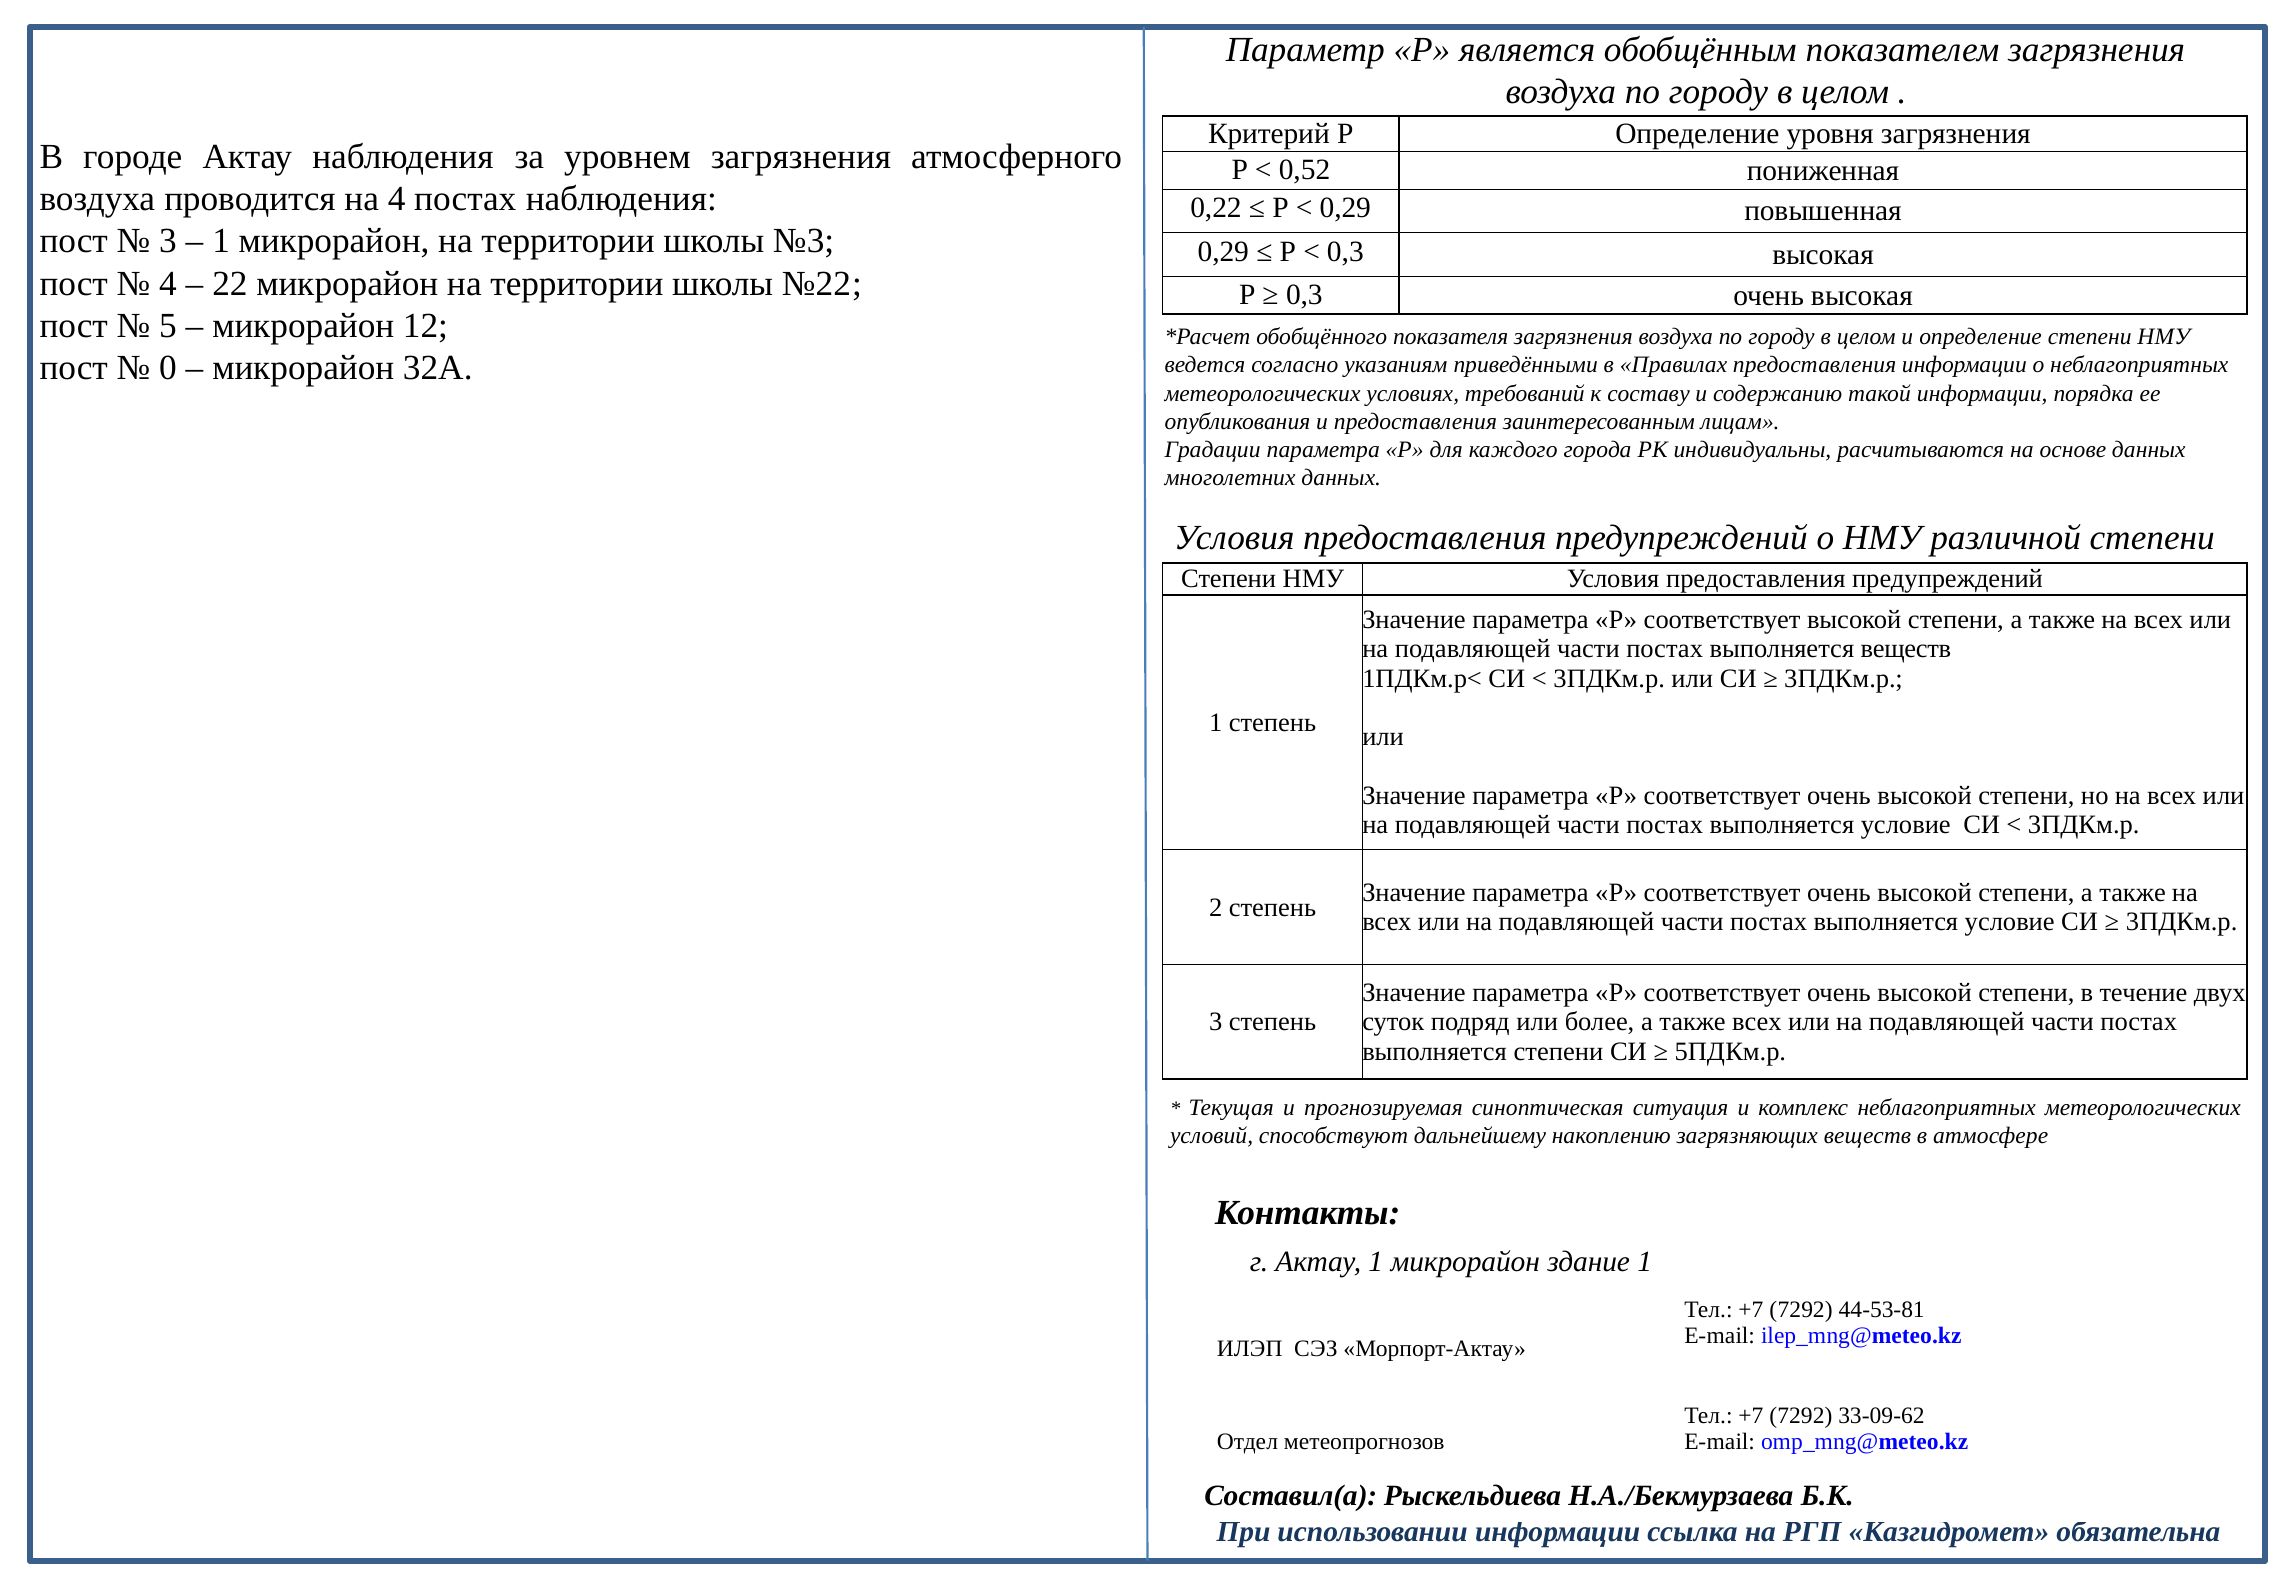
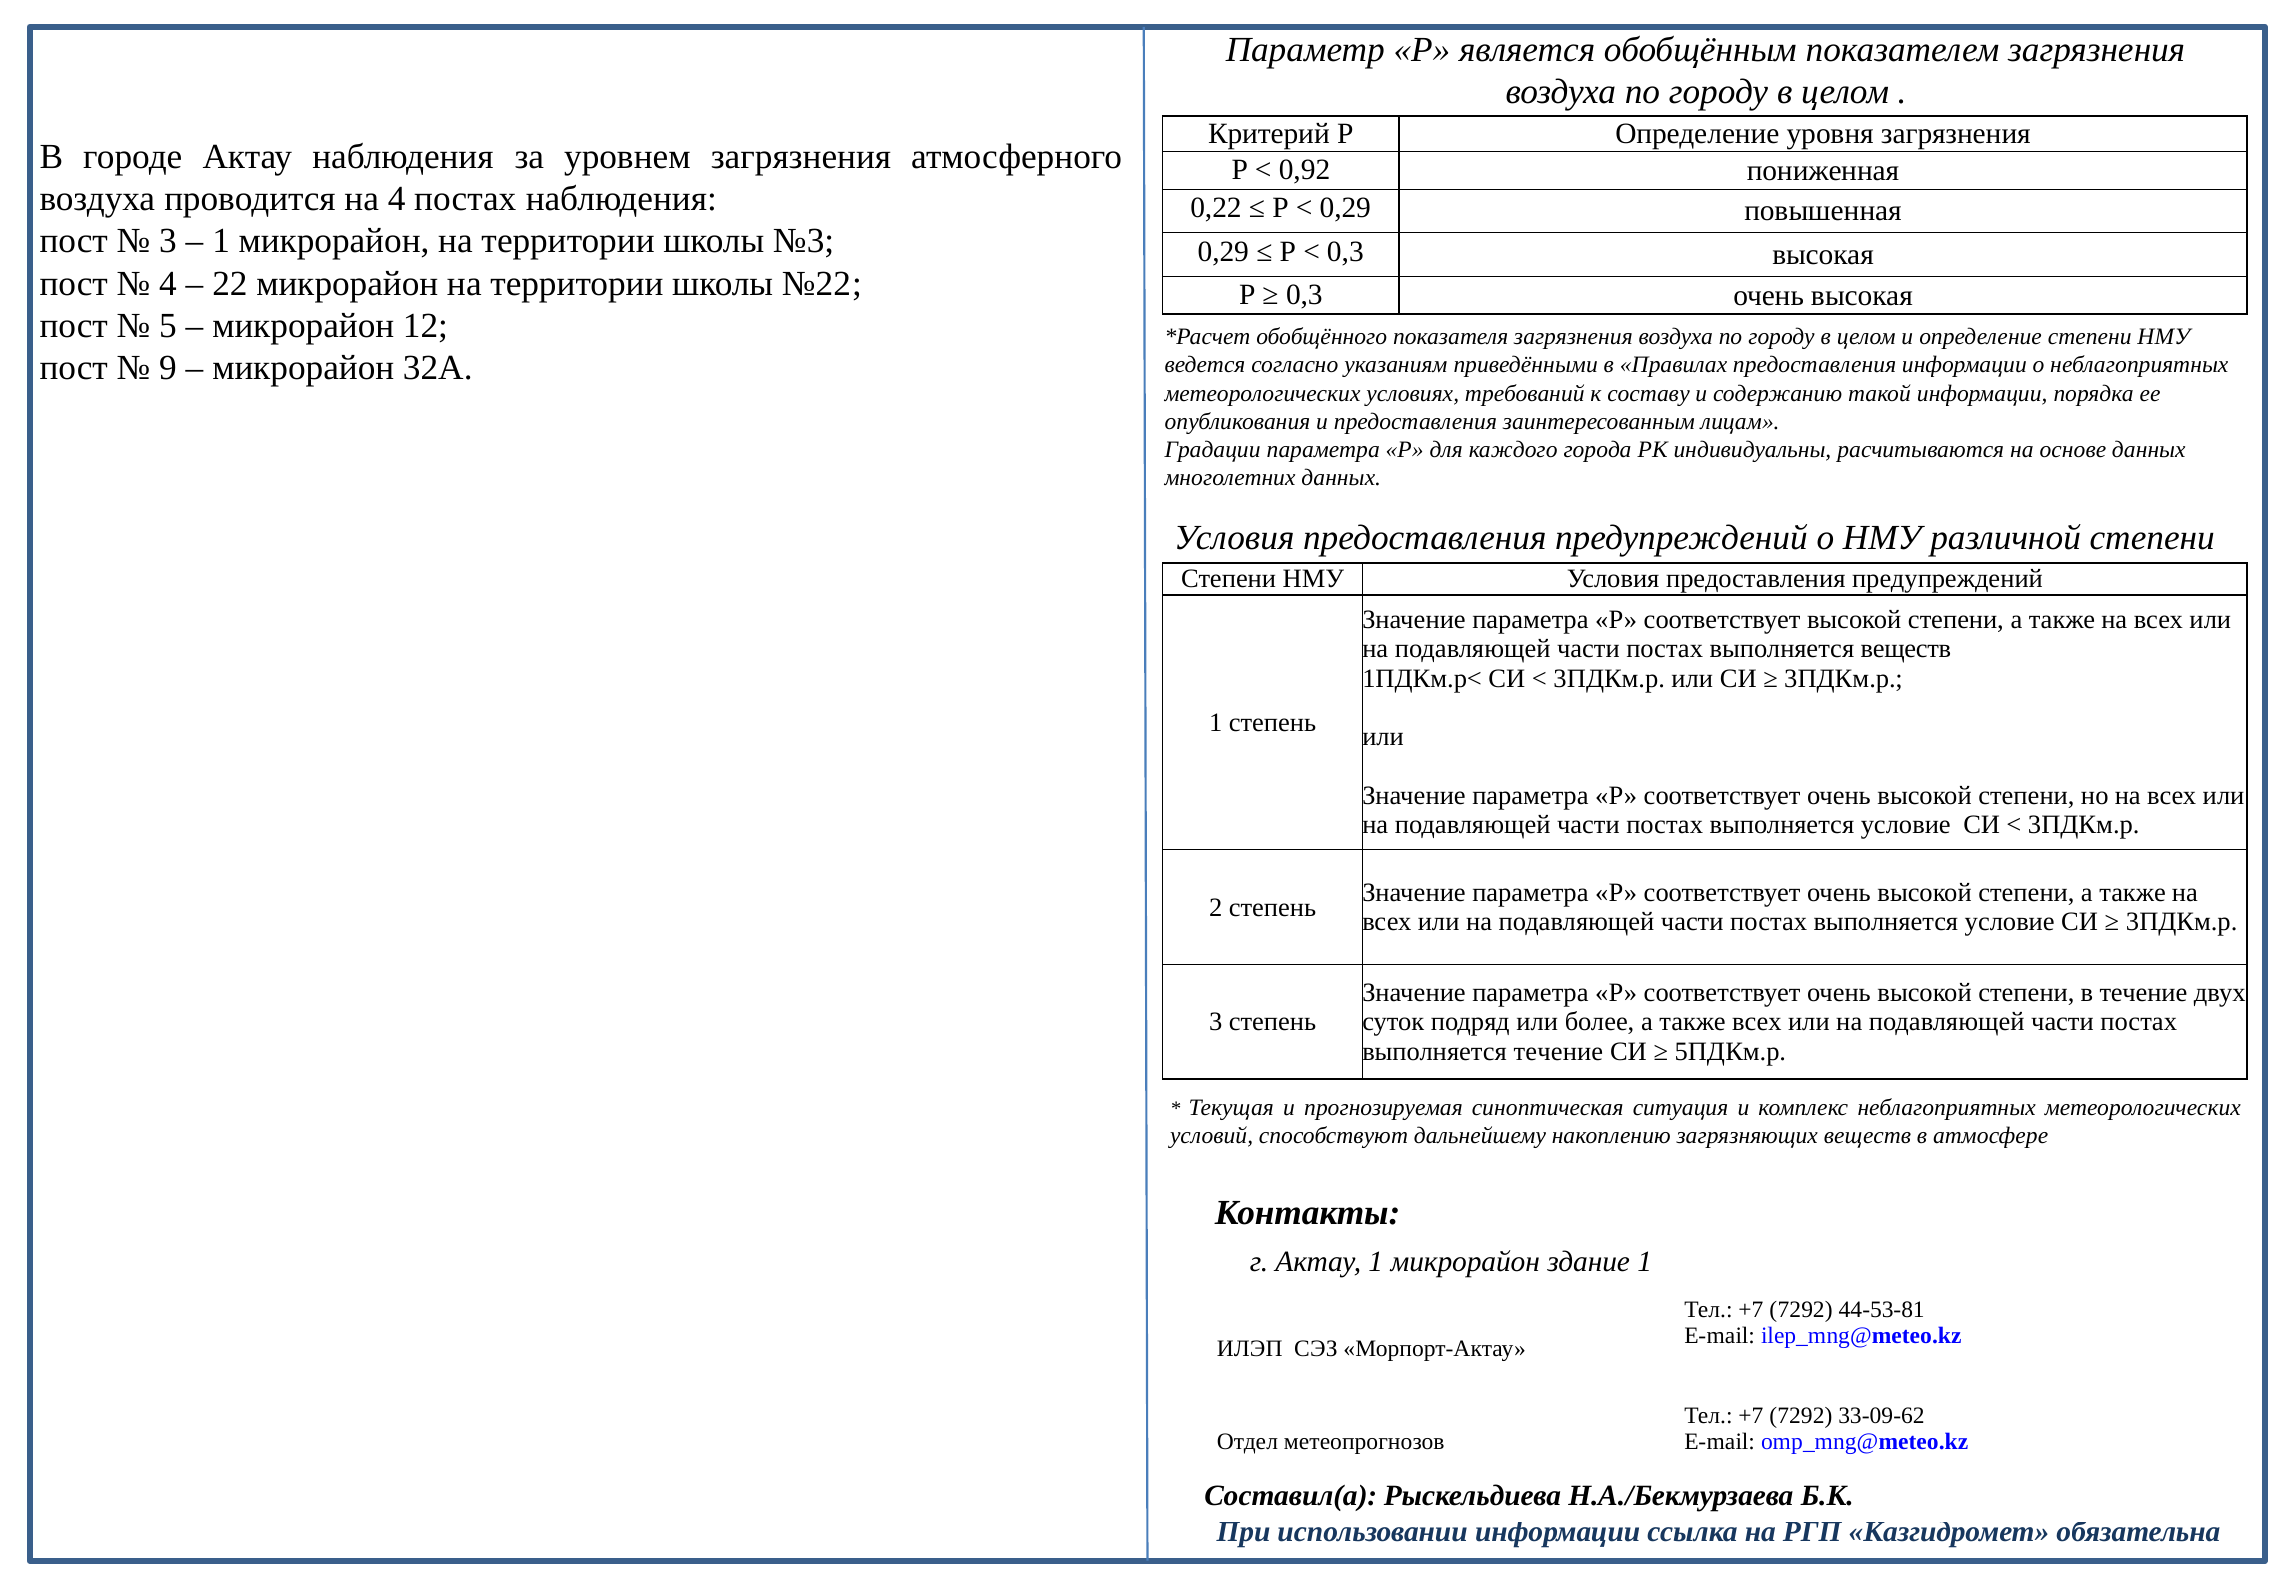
0,52: 0,52 -> 0,92
0: 0 -> 9
выполняется степени: степени -> течение
